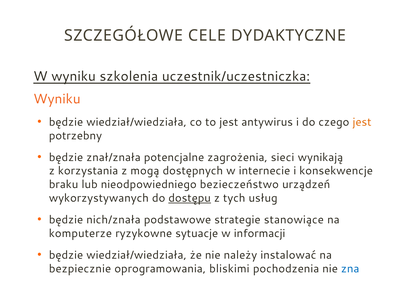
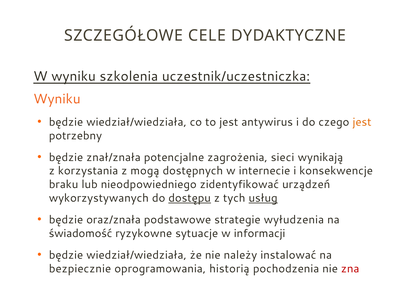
bezieczeństwo: bezieczeństwo -> zidentyfikować
usług underline: none -> present
nich/znała: nich/znała -> oraz/znała
stanowiące: stanowiące -> wyłudzenia
komputerze: komputerze -> świadomość
bliskimi: bliskimi -> historią
zna colour: blue -> red
